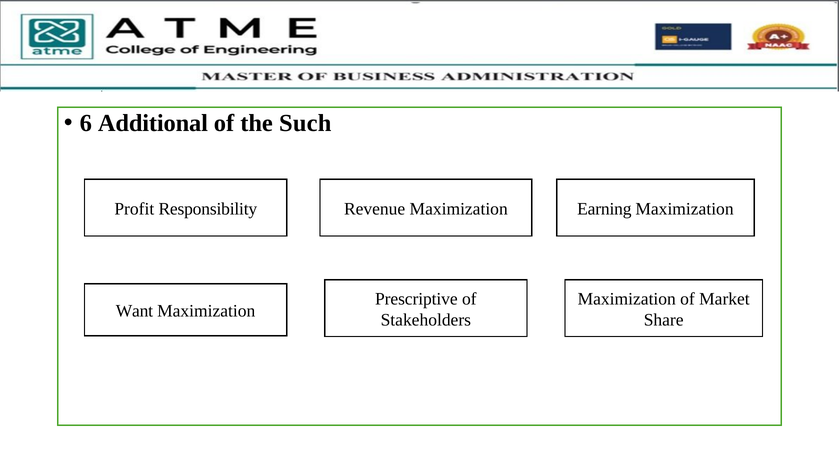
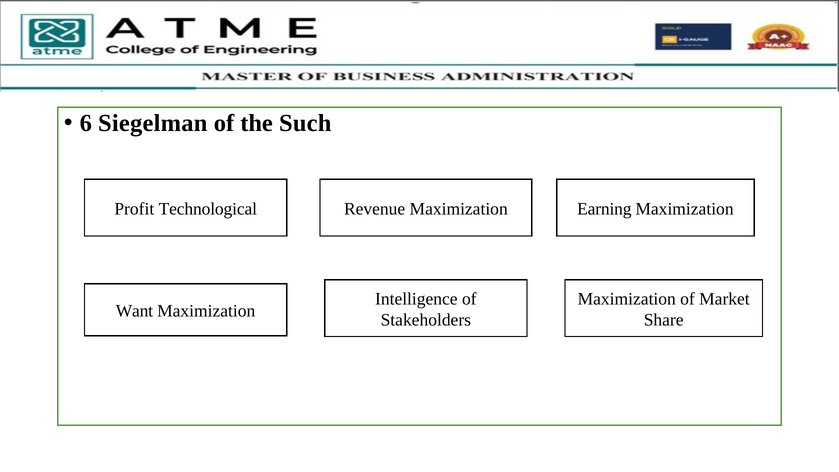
Additional: Additional -> Siegelman
Responsibility: Responsibility -> Technological
Prescriptive: Prescriptive -> Intelligence
